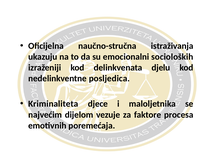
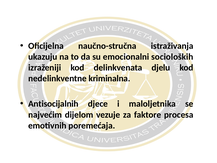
posljedica: posljedica -> kriminalna
Kriminaliteta: Kriminaliteta -> Antisocijalnih
